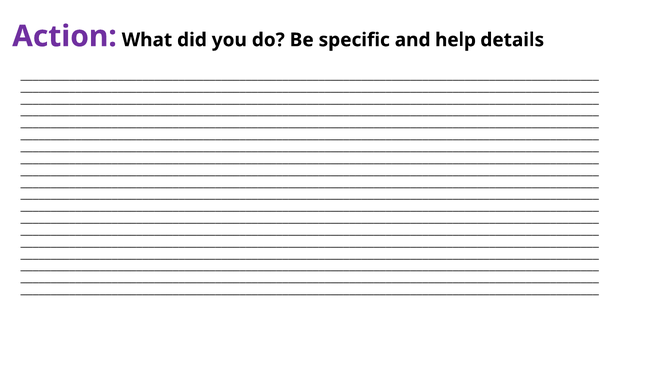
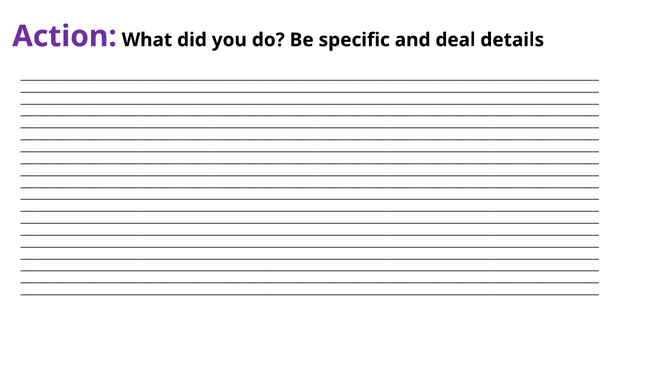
help: help -> deal
